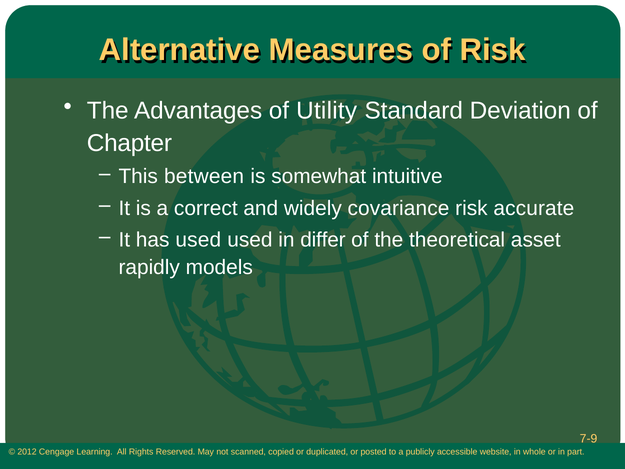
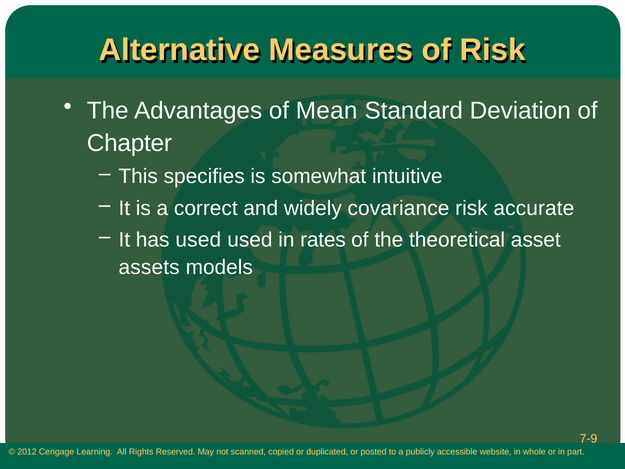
Utility: Utility -> Mean
between: between -> specifies
differ: differ -> rates
rapidly: rapidly -> assets
